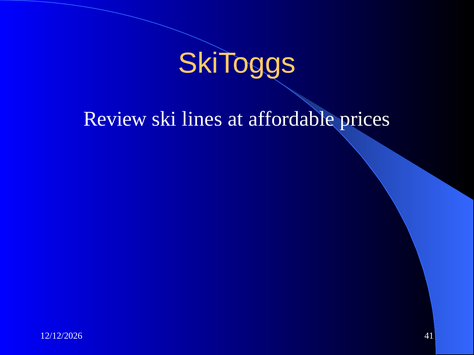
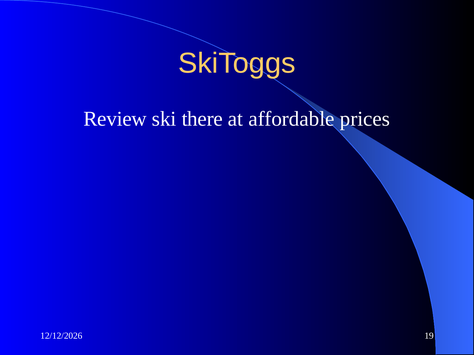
lines: lines -> there
41: 41 -> 19
